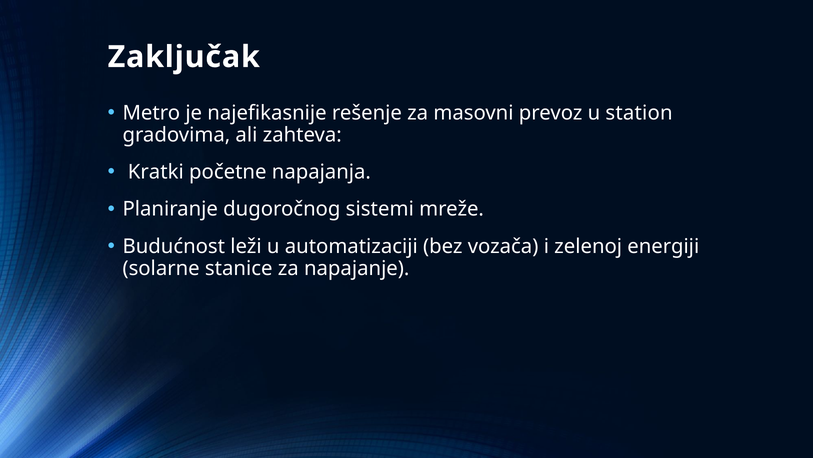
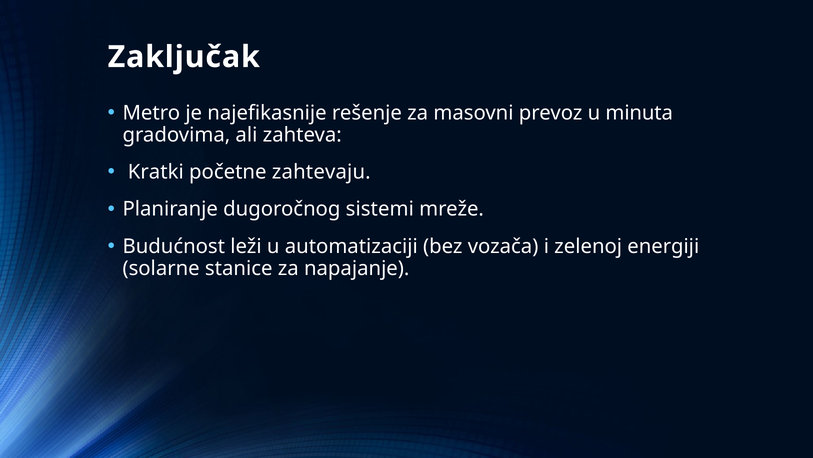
station: station -> minuta
napajanja: napajanja -> zahtevaju
